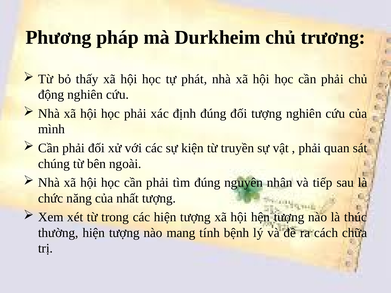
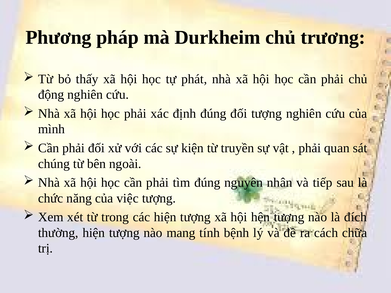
nhất: nhất -> việc
thúc: thúc -> đích
